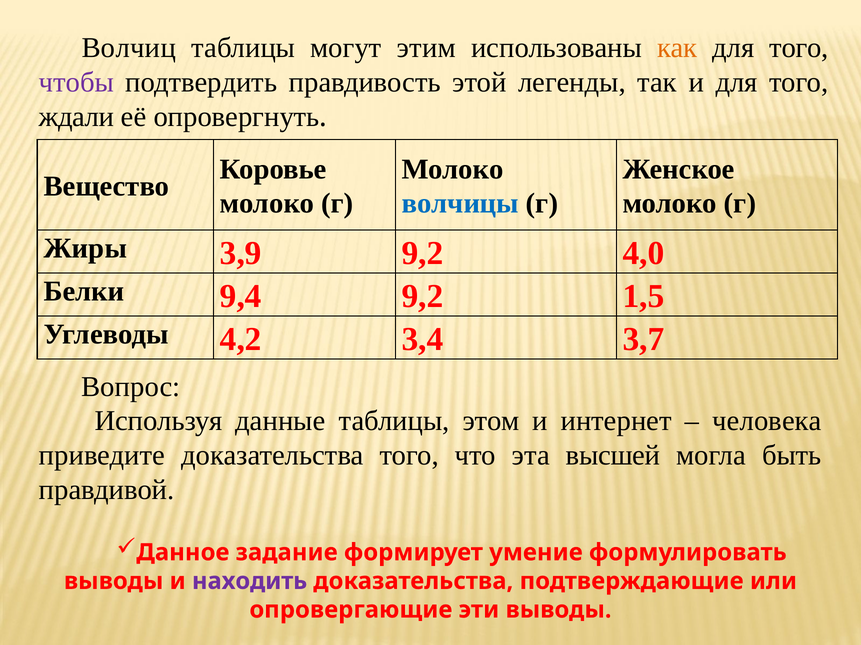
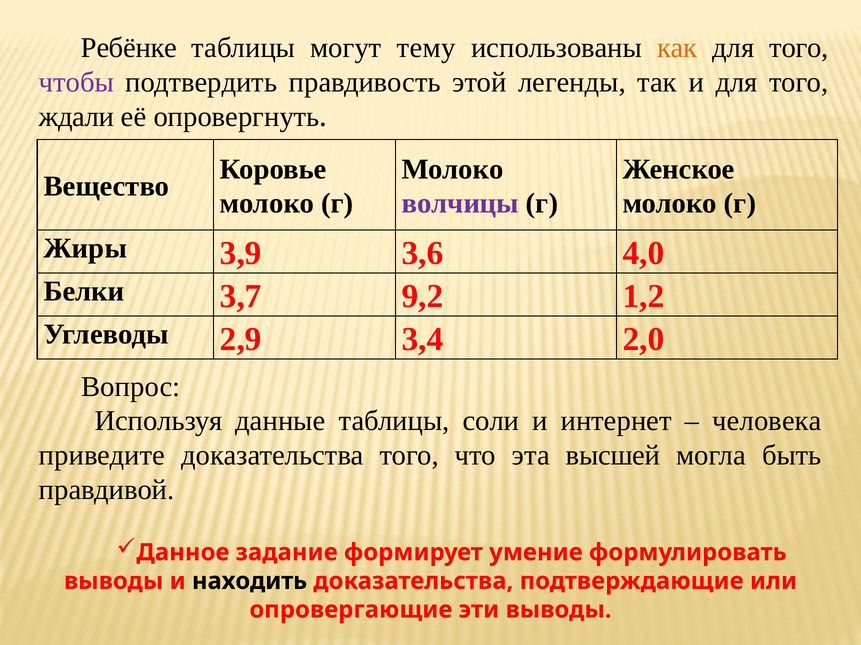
Волчиц: Волчиц -> Ребёнке
этим: этим -> тему
волчицы colour: blue -> purple
3,9 9,2: 9,2 -> 3,6
9,4: 9,4 -> 3,7
1,5: 1,5 -> 1,2
4,2: 4,2 -> 2,9
3,7: 3,7 -> 2,0
этом: этом -> соли
находить colour: purple -> black
